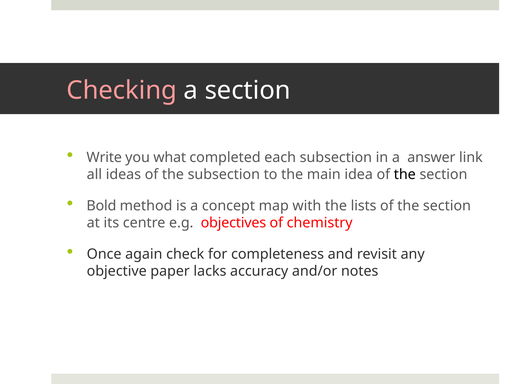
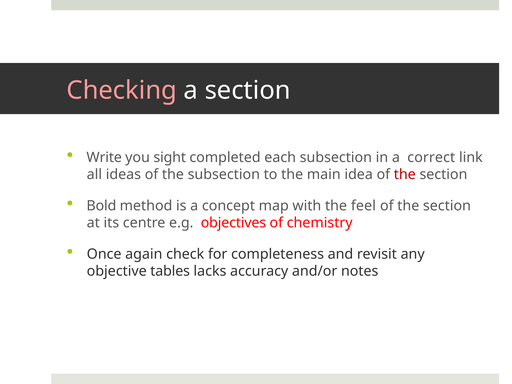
what: what -> sight
answer: answer -> correct
the at (405, 175) colour: black -> red
lists: lists -> feel
paper: paper -> tables
